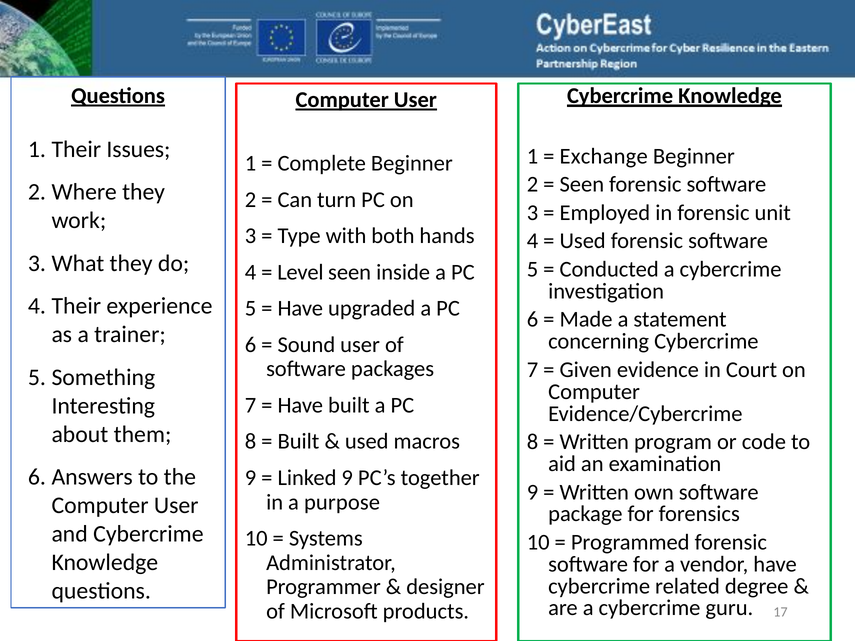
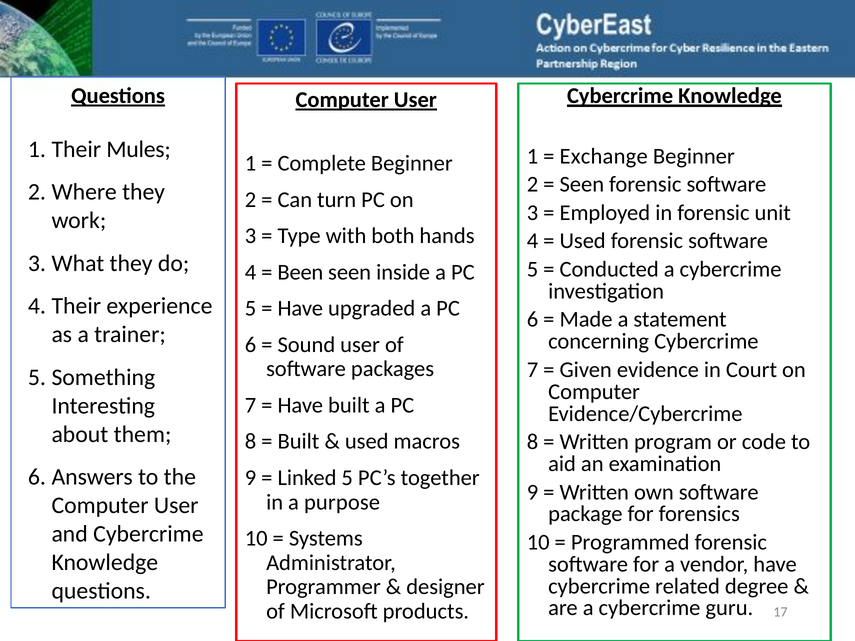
Issues: Issues -> Mules
Level: Level -> Been
Linked 9: 9 -> 5
